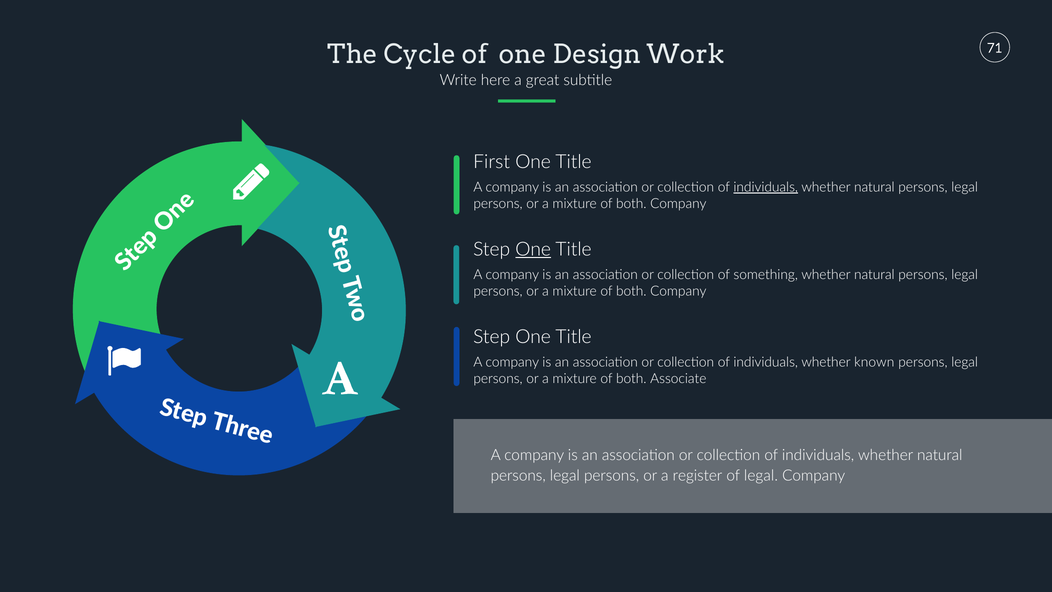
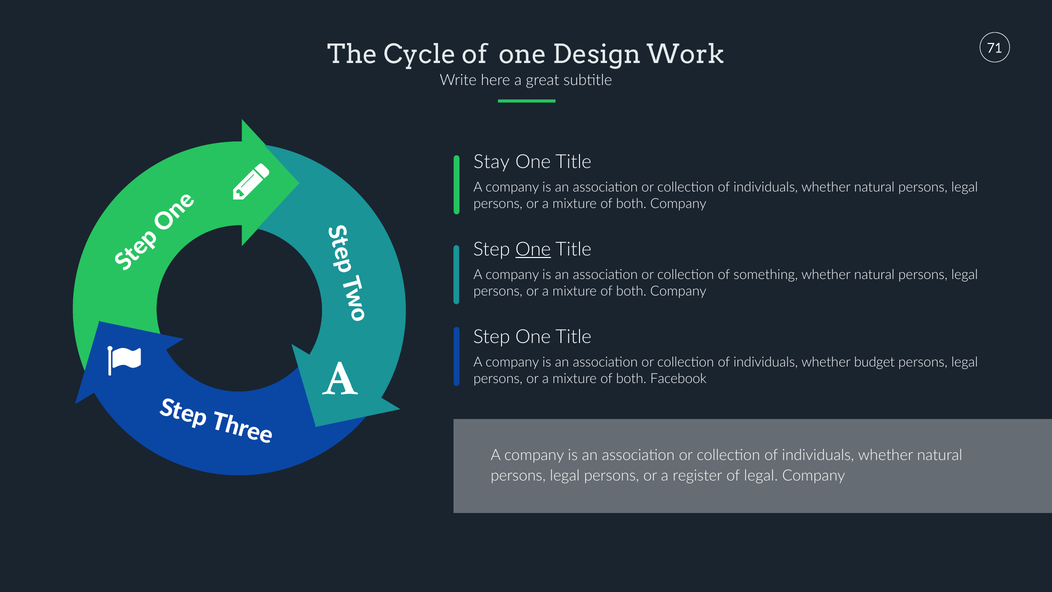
First: First -> Stay
individuals at (766, 187) underline: present -> none
known: known -> budget
Associate: Associate -> Facebook
